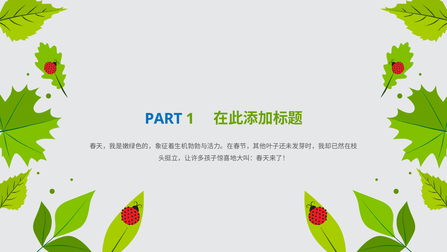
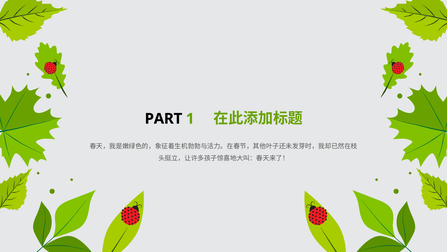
PART colour: blue -> black
